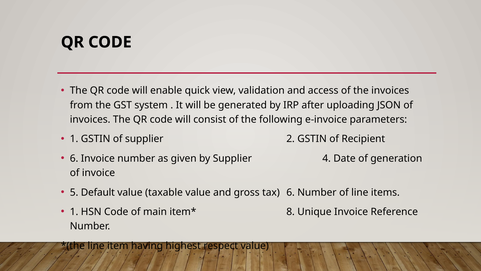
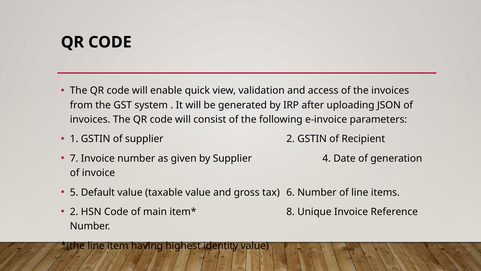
6 at (74, 158): 6 -> 7
1 at (74, 212): 1 -> 2
respect: respect -> identity
